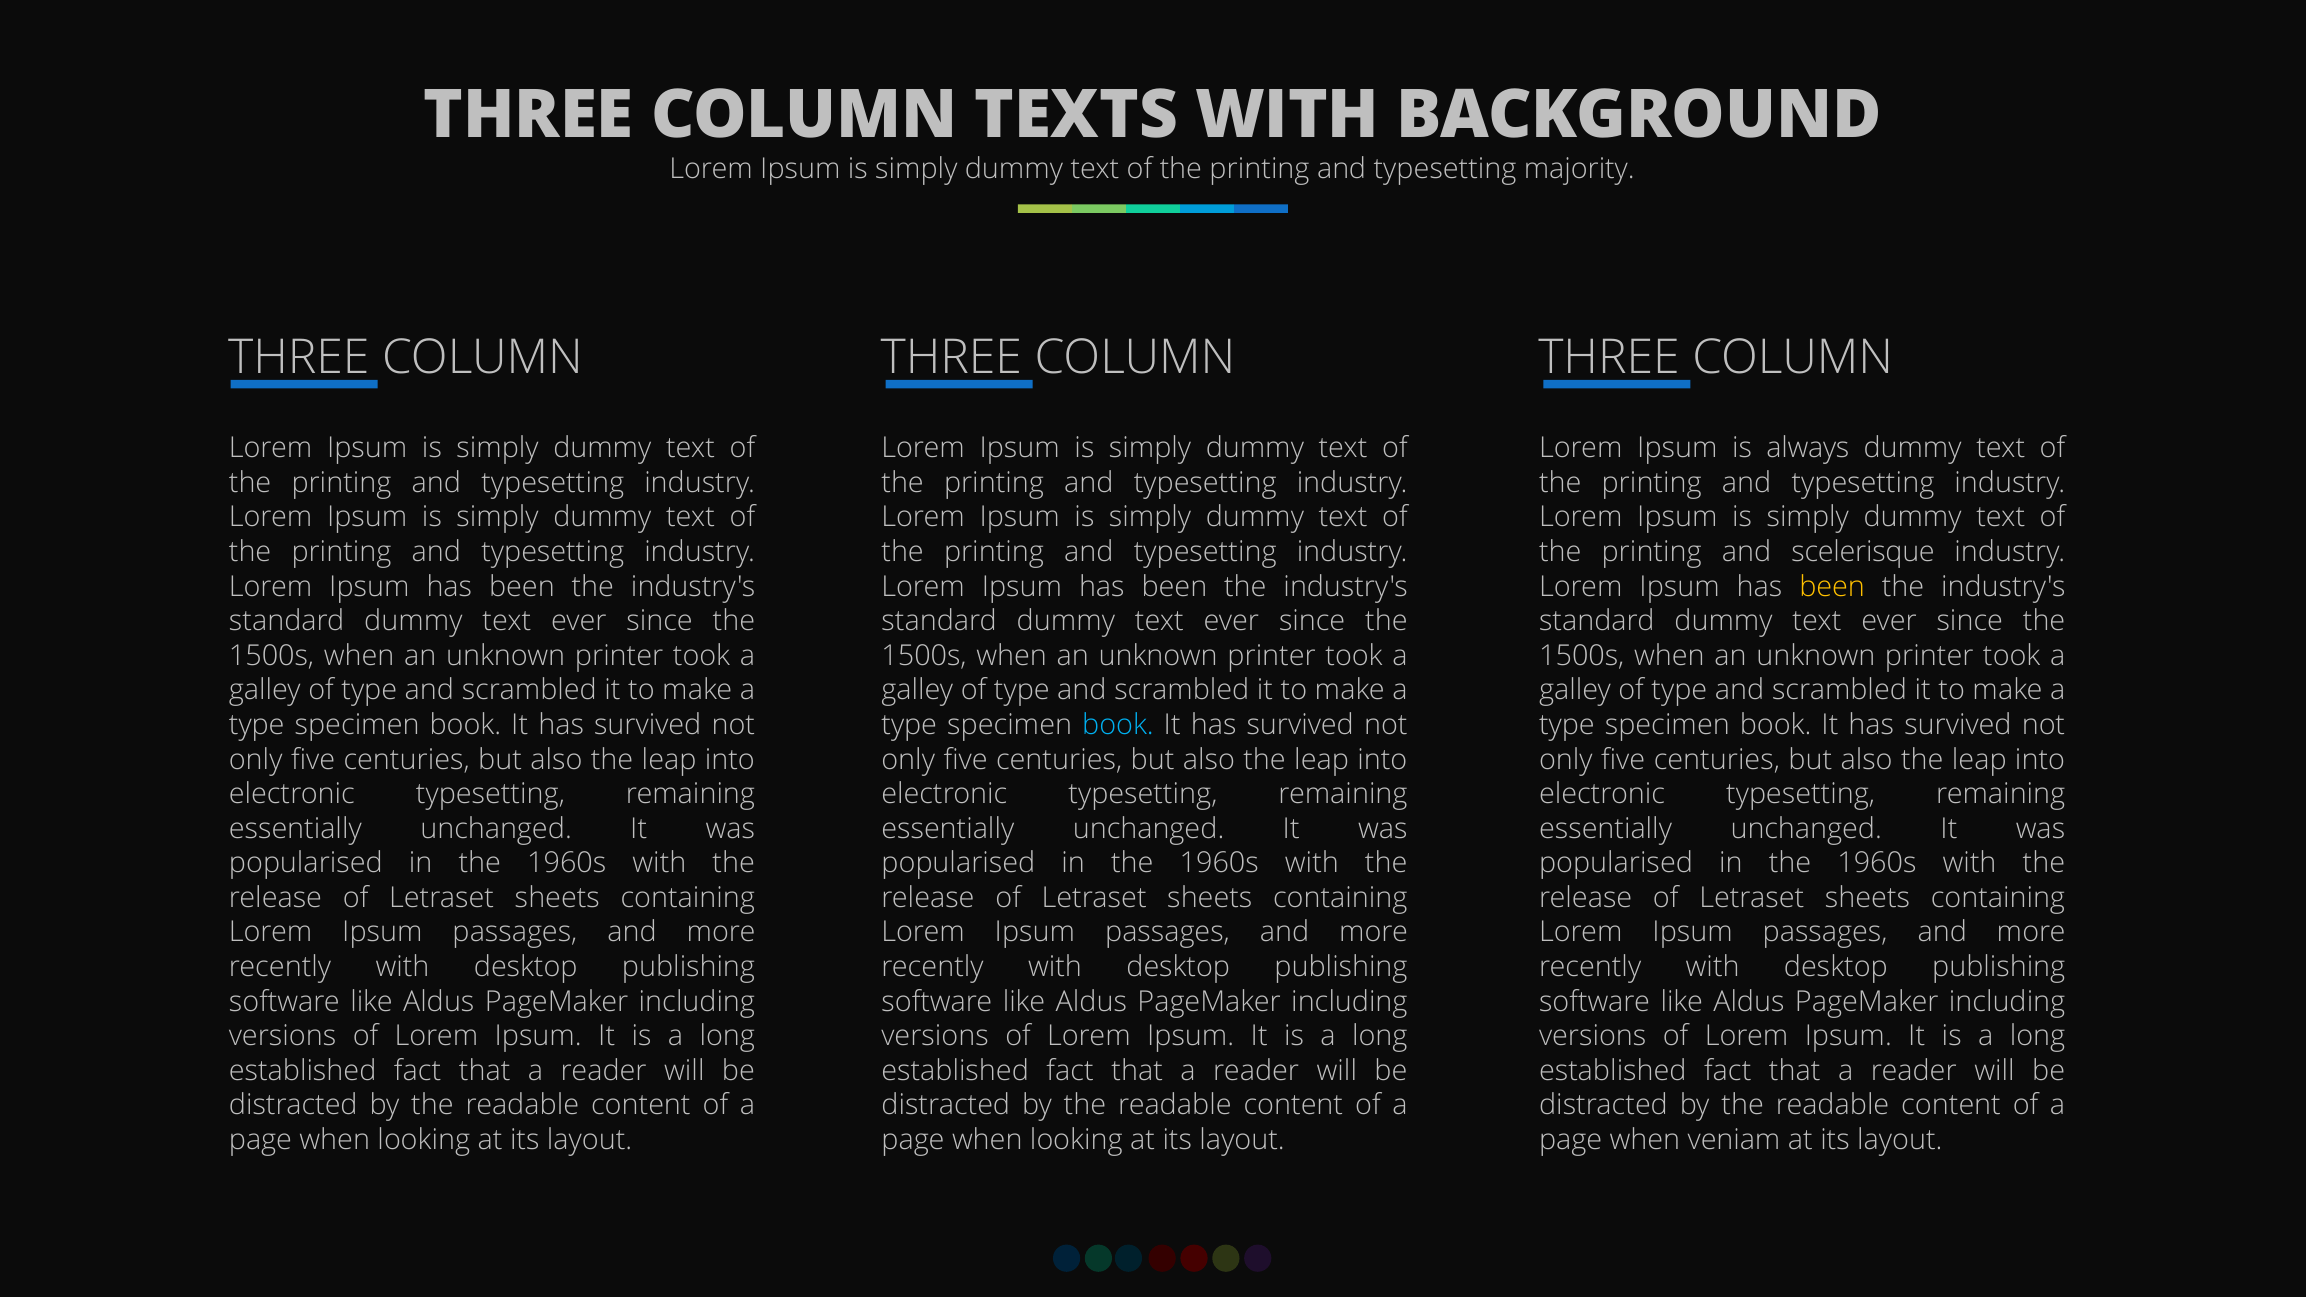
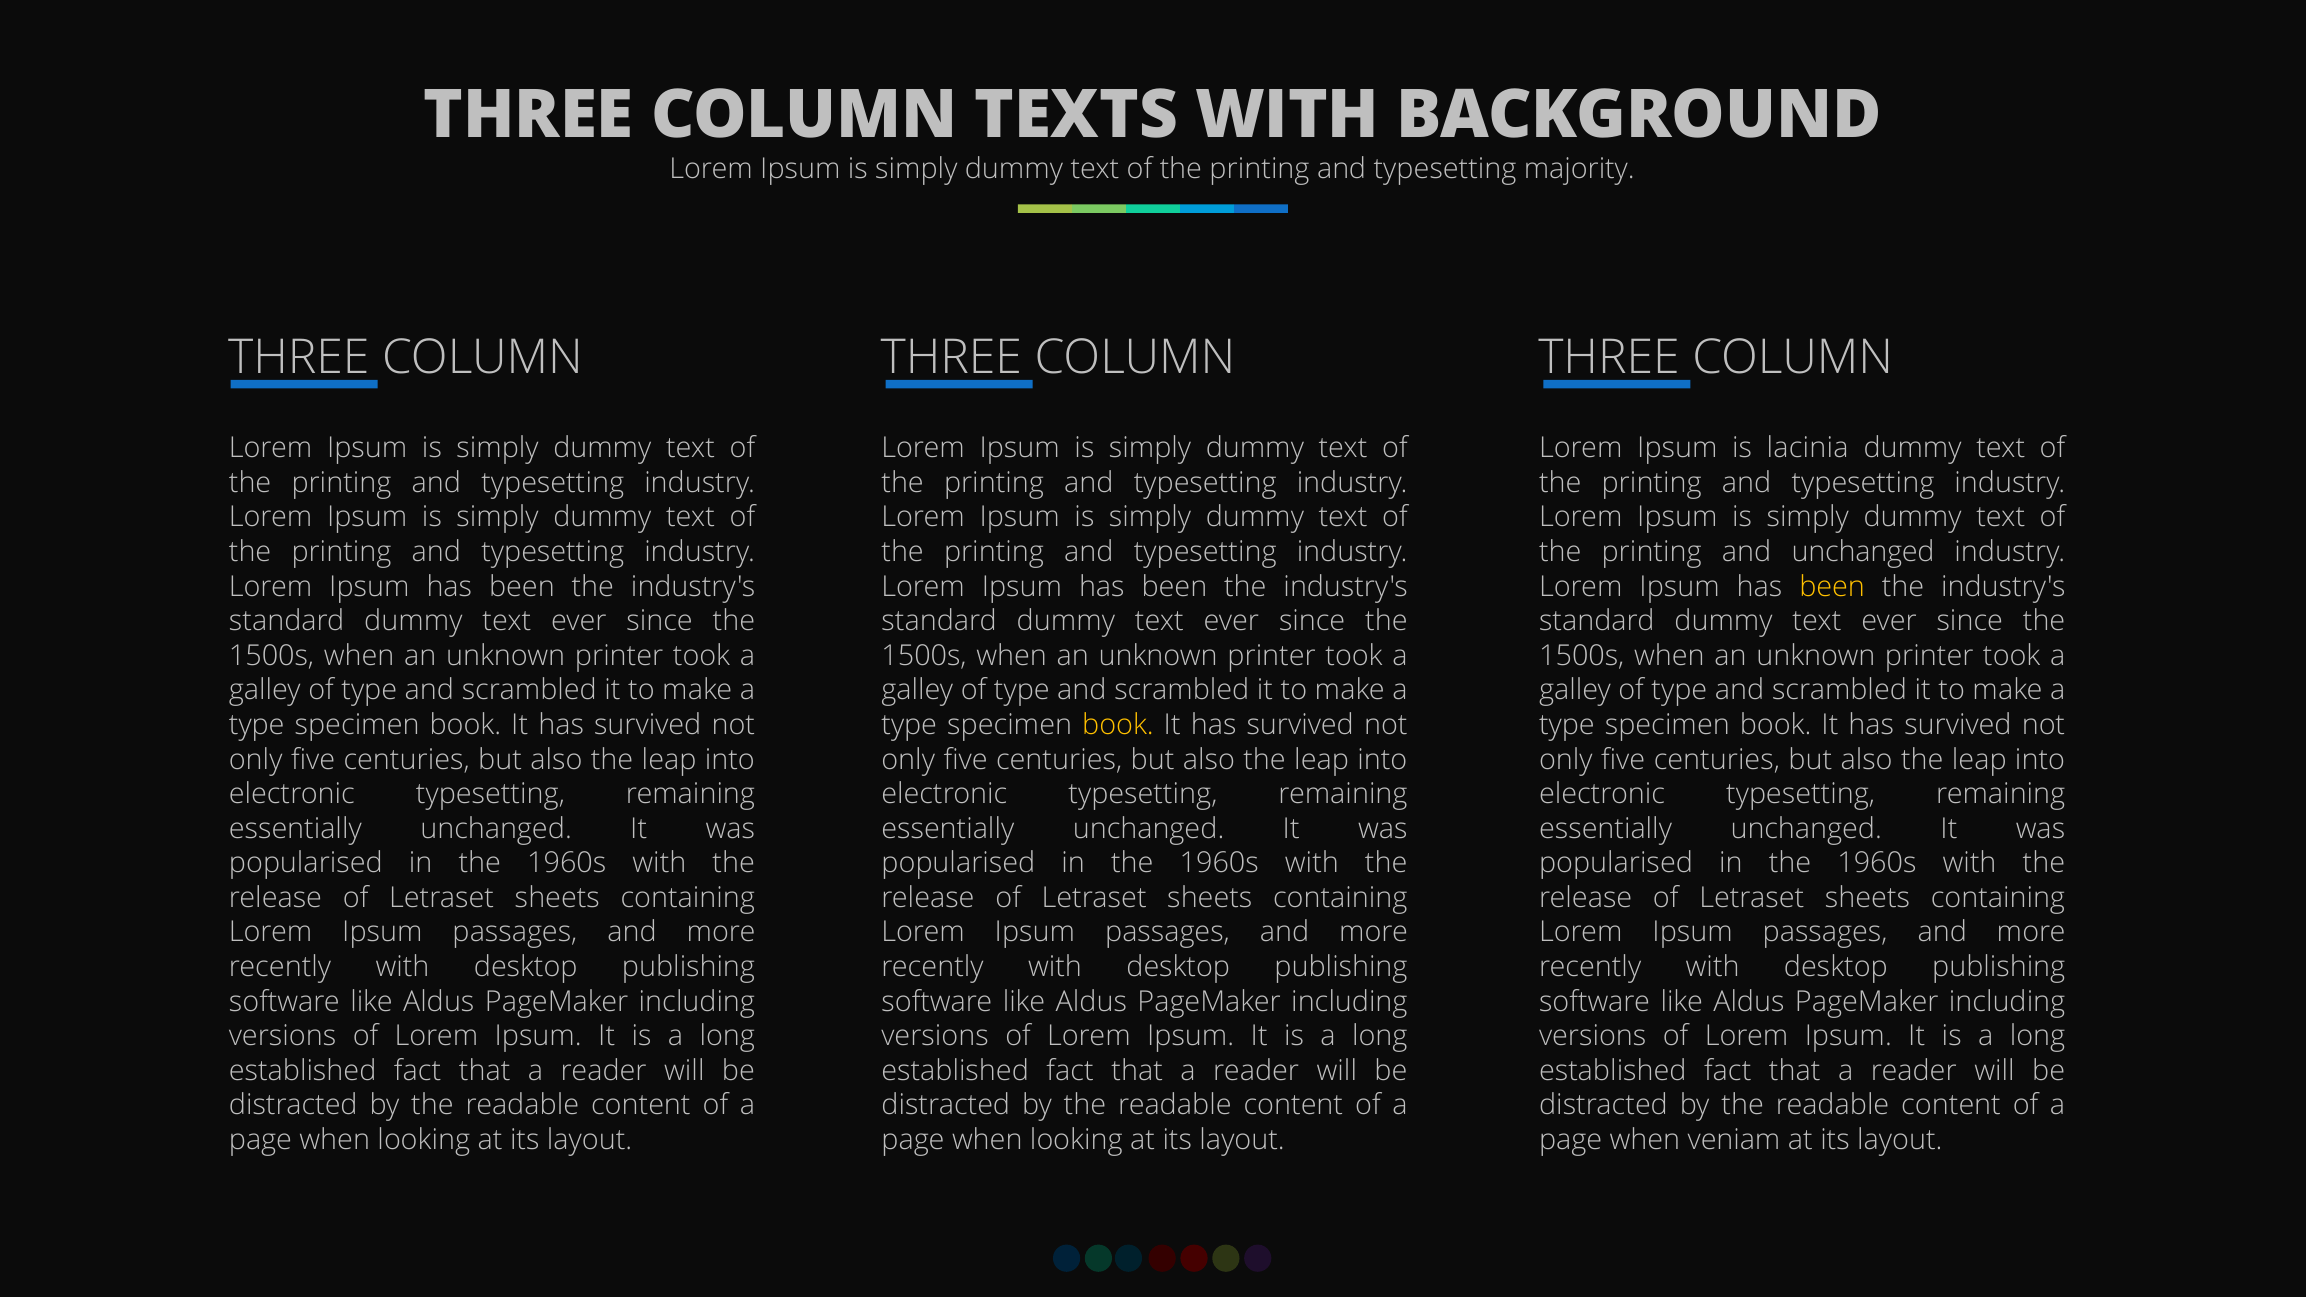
always: always -> lacinia
and scelerisque: scelerisque -> unchanged
book at (1118, 725) colour: light blue -> yellow
